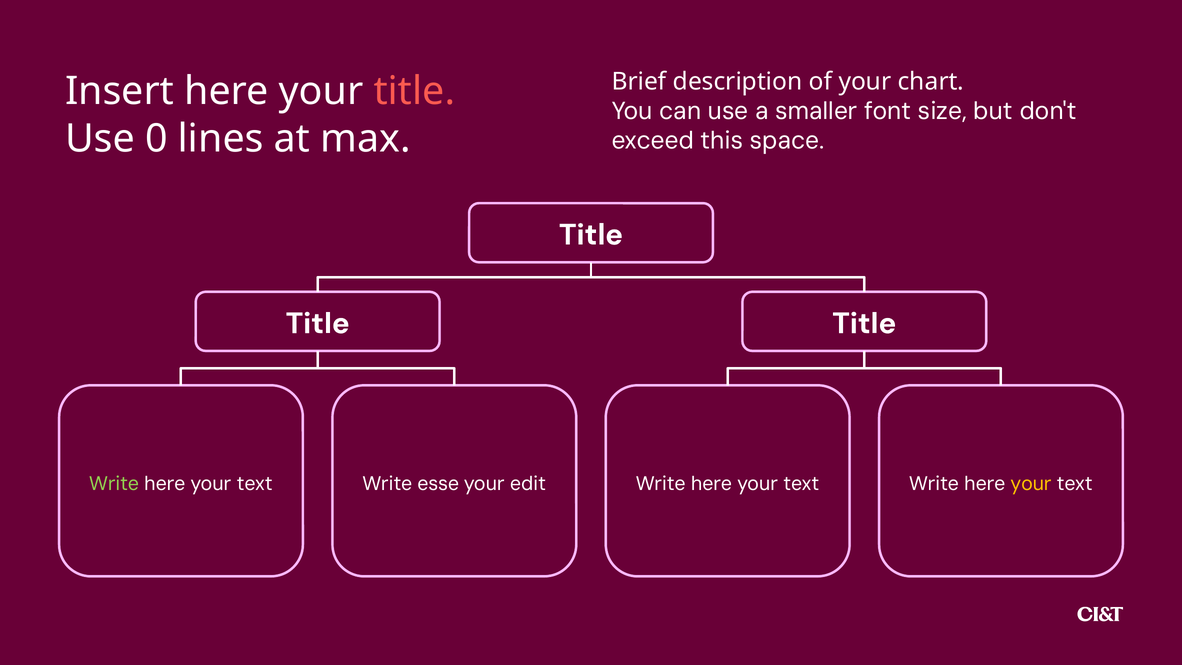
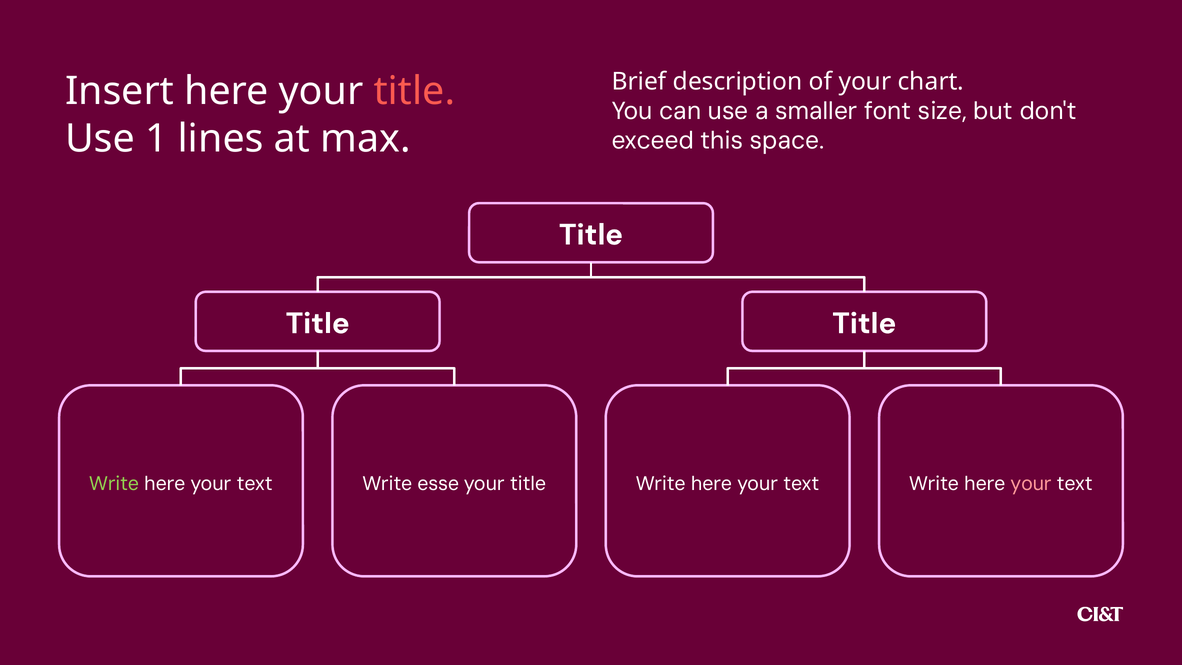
0: 0 -> 1
edit at (528, 484): edit -> title
your at (1031, 484) colour: yellow -> pink
